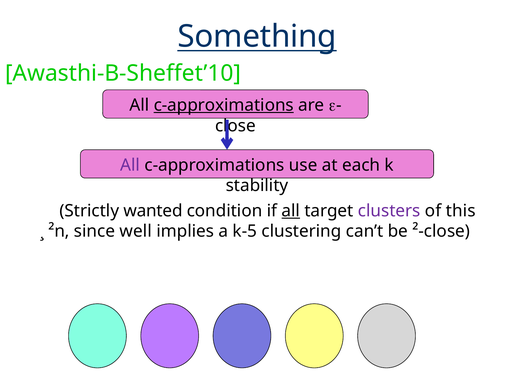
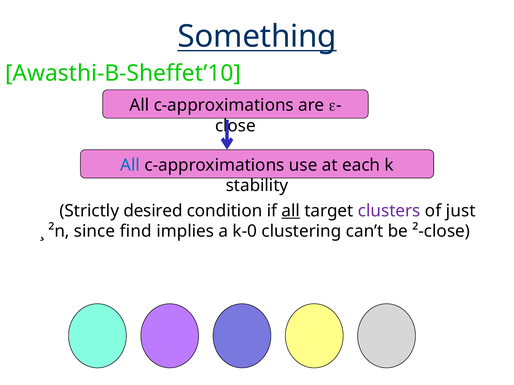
c-approximations at (224, 105) underline: present -> none
All at (130, 165) colour: purple -> blue
wanted: wanted -> desired
this: this -> just
well: well -> find
k-5: k-5 -> k-0
